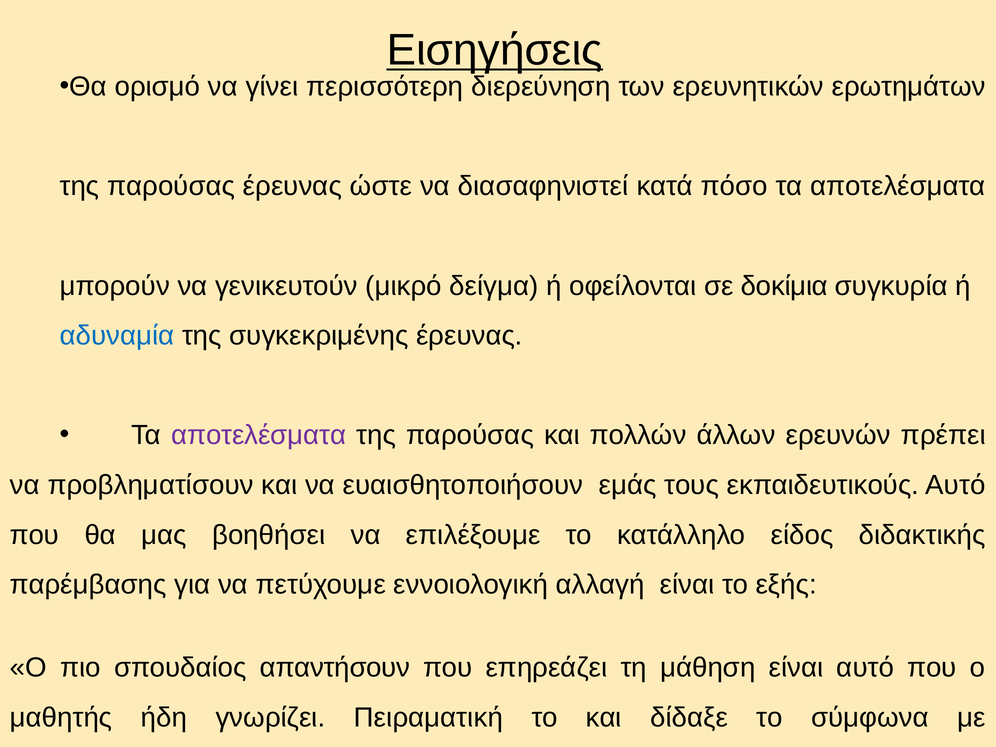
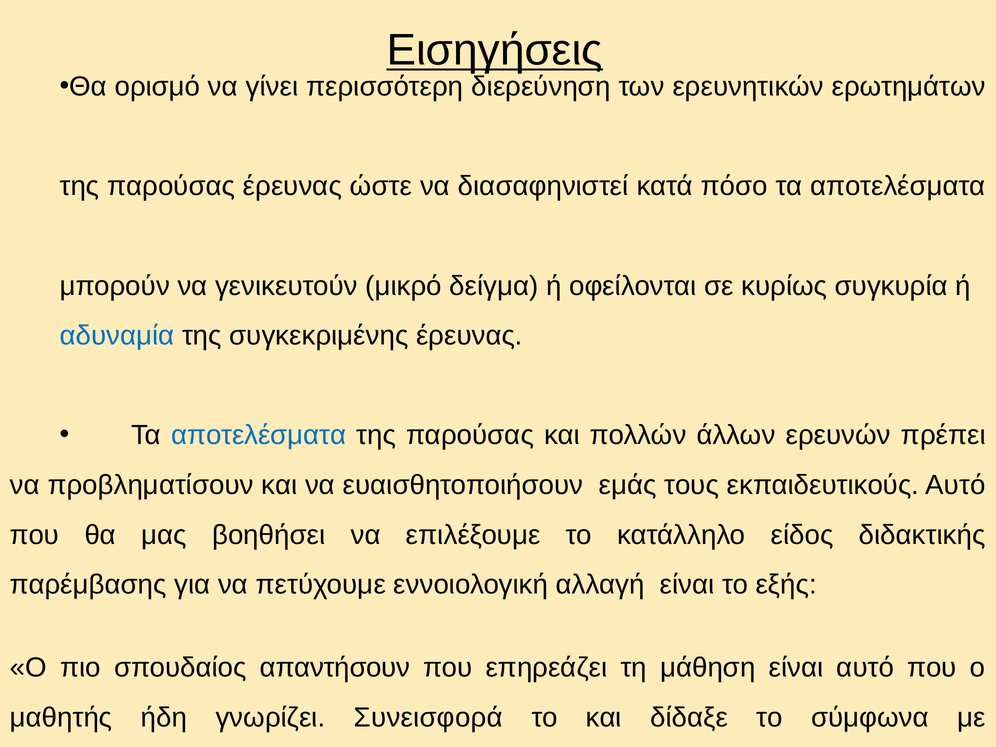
δοκίμια: δοκίμια -> κυρίως
αποτελέσματα at (259, 435) colour: purple -> blue
Πειραματική: Πειραματική -> Συνεισφορά
